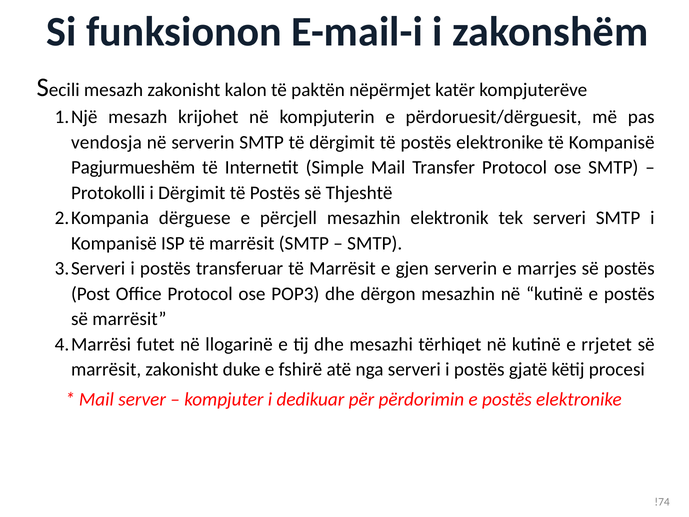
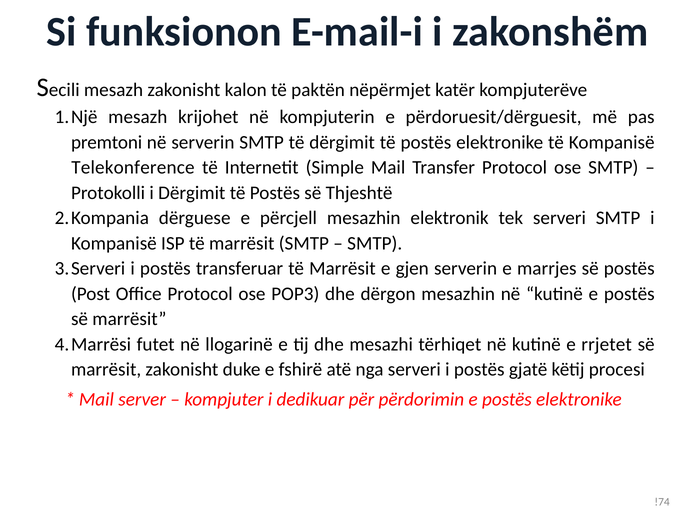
vendosja: vendosja -> premtoni
Pagjurmueshëm: Pagjurmueshëm -> Telekonference
